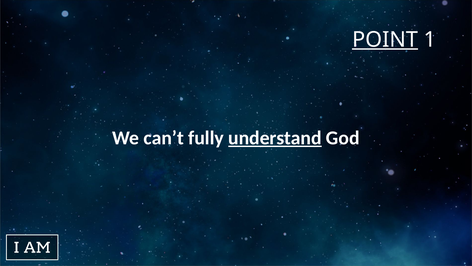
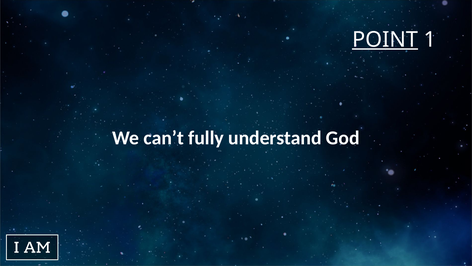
understand underline: present -> none
